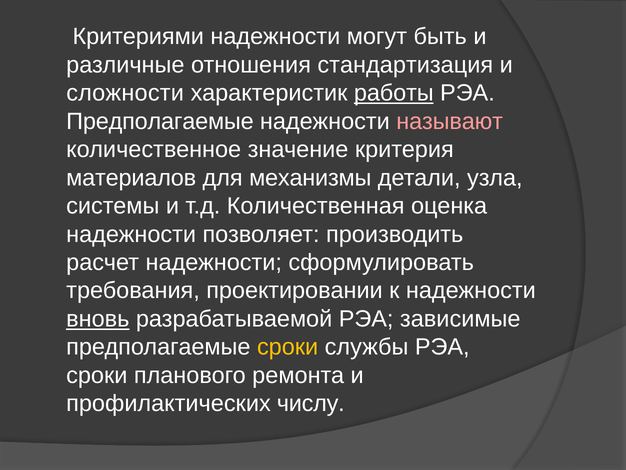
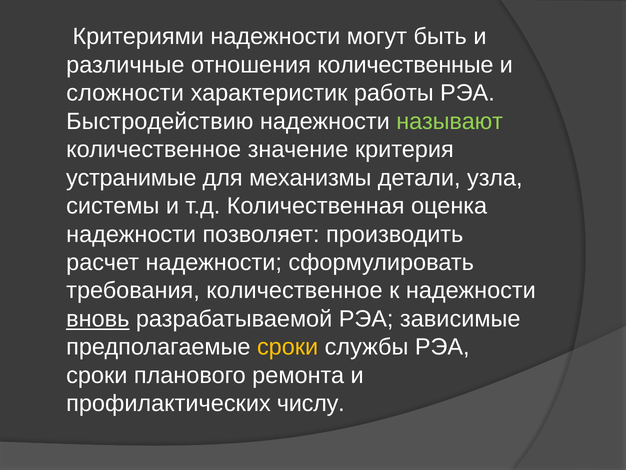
стандартизация: стандартизация -> количественные
работы underline: present -> none
Предполагаемые at (160, 121): Предполагаемые -> Быстродействию
называют colour: pink -> light green
материалов: материалов -> устранимые
требования проектировании: проектировании -> количественное
